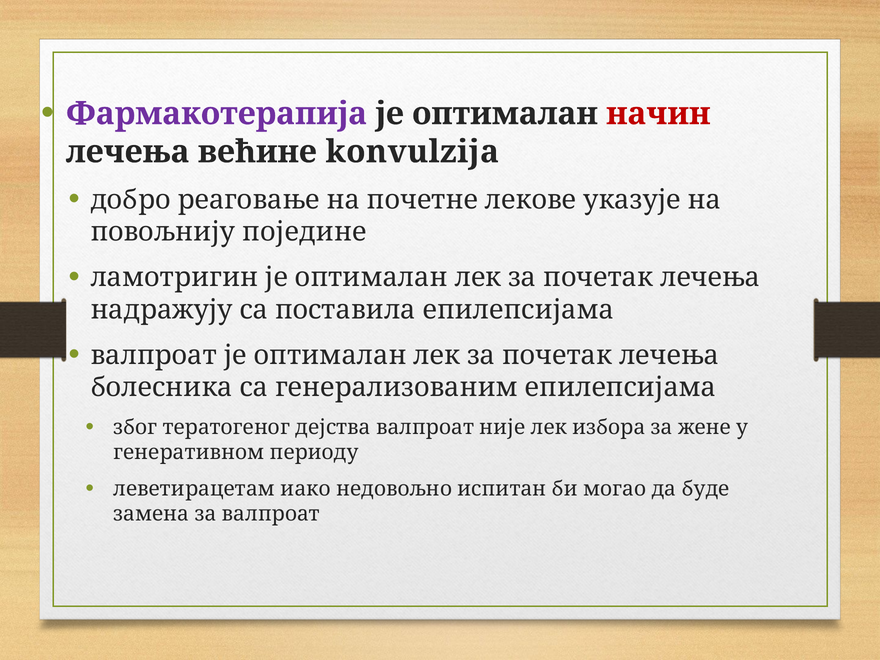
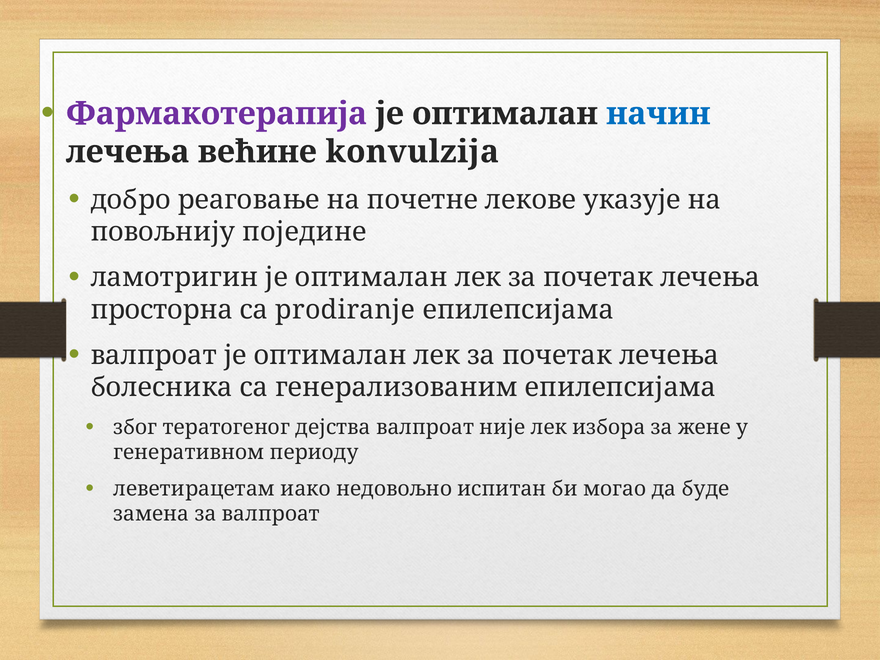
начин colour: red -> blue
надражују: надражују -> просторна
поставила: поставила -> prodiranje
